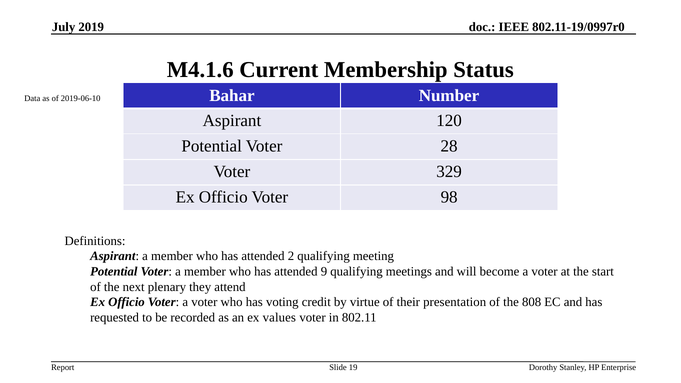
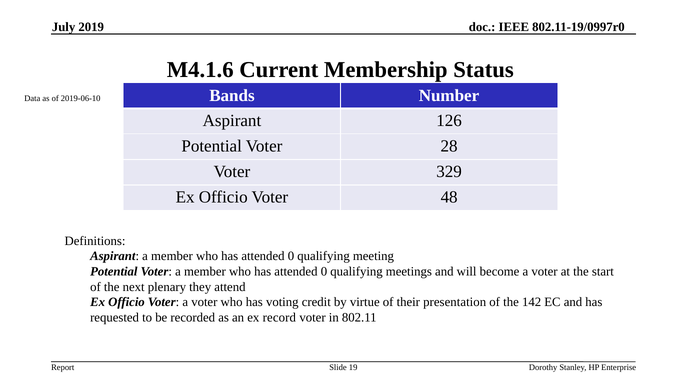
Bahar: Bahar -> Bands
120: 120 -> 126
98: 98 -> 48
2 at (291, 256): 2 -> 0
9 at (324, 272): 9 -> 0
808: 808 -> 142
values: values -> record
